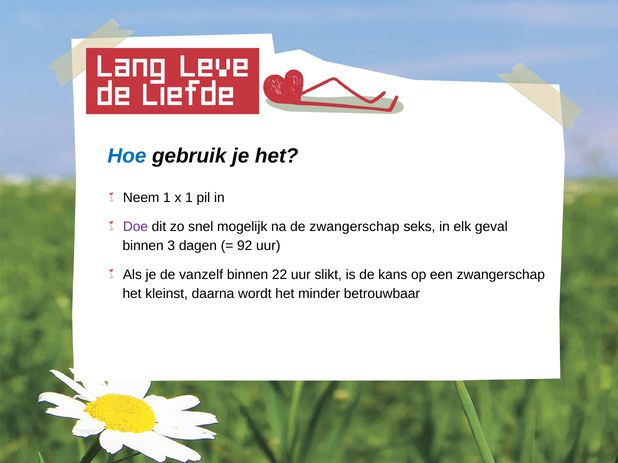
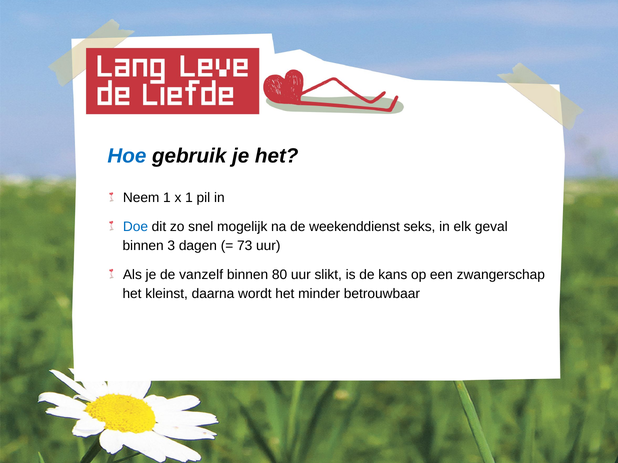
Doe colour: purple -> blue
de zwangerschap: zwangerschap -> weekenddienst
92: 92 -> 73
22: 22 -> 80
